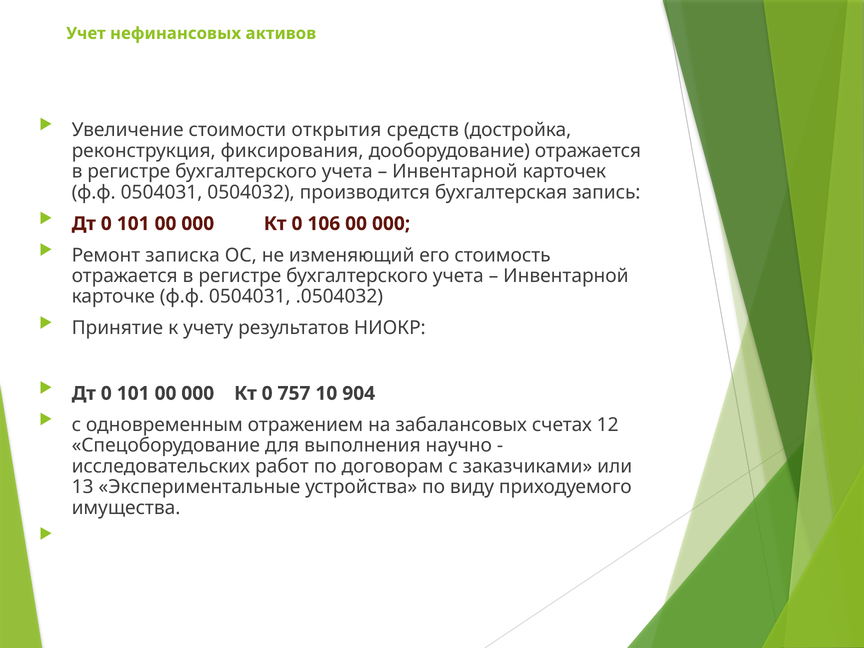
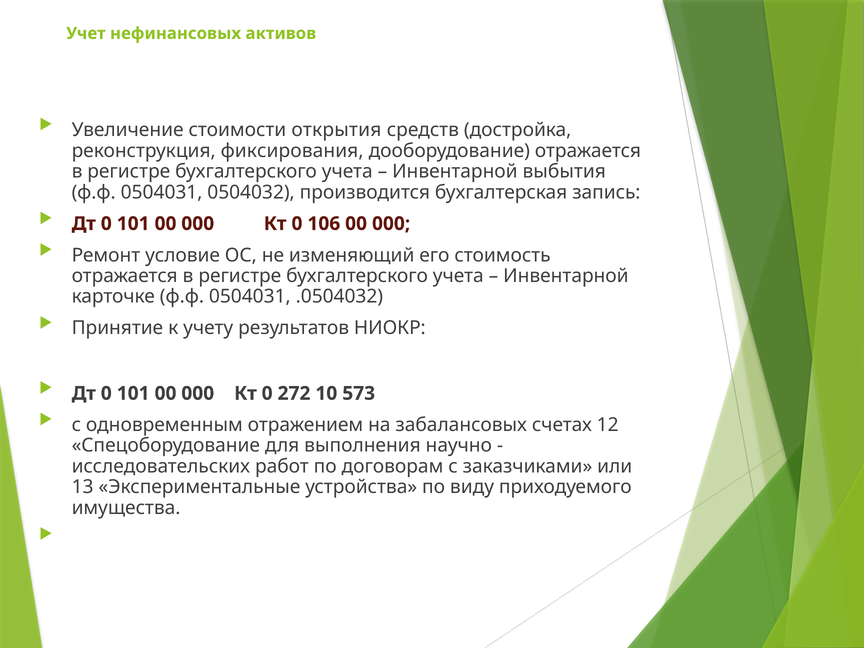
карточек: карточек -> выбытия
записка: записка -> условие
757: 757 -> 272
904: 904 -> 573
